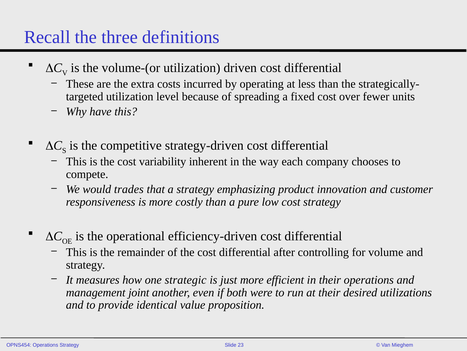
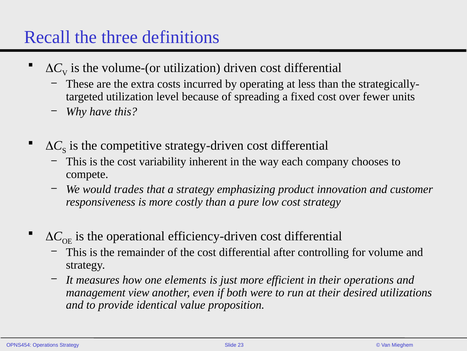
strategic: strategic -> elements
joint: joint -> view
